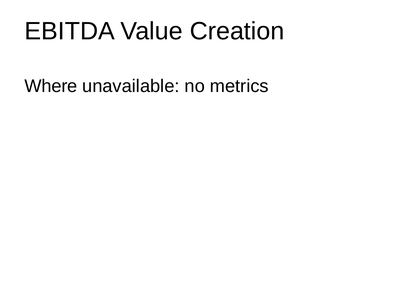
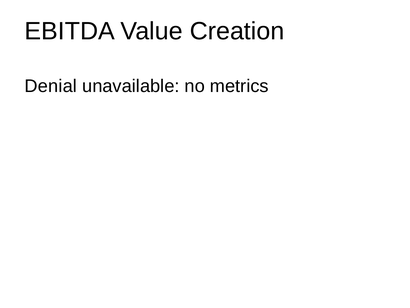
Where: Where -> Denial
